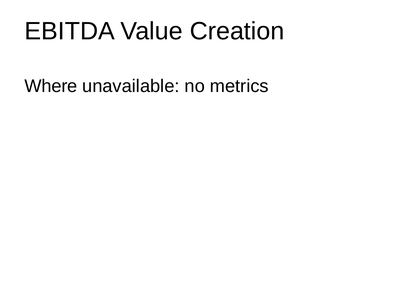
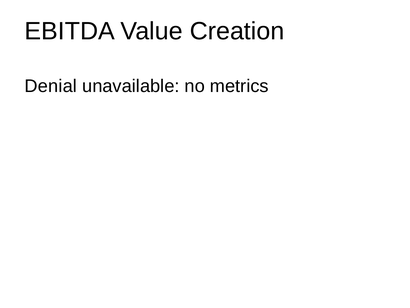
Where: Where -> Denial
